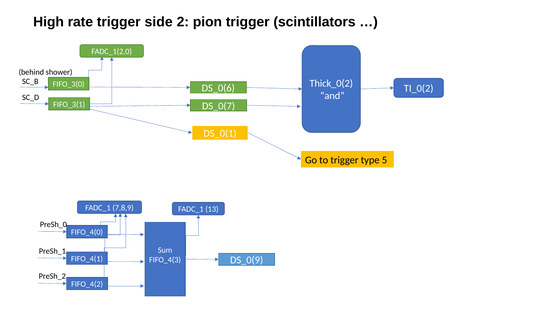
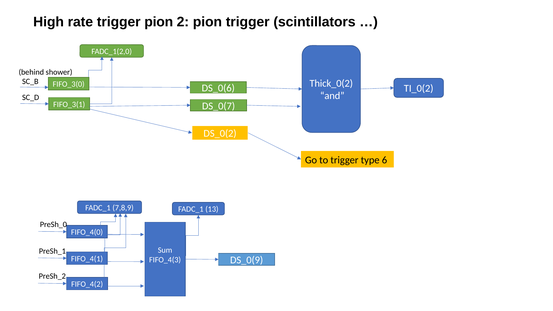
trigger side: side -> pion
DS_0(1: DS_0(1 -> DS_0(2
5: 5 -> 6
